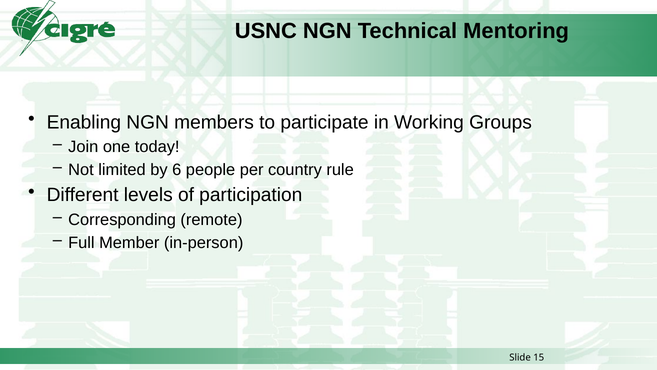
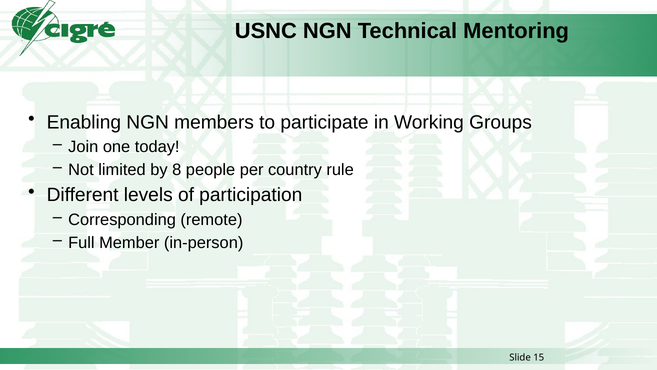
6: 6 -> 8
